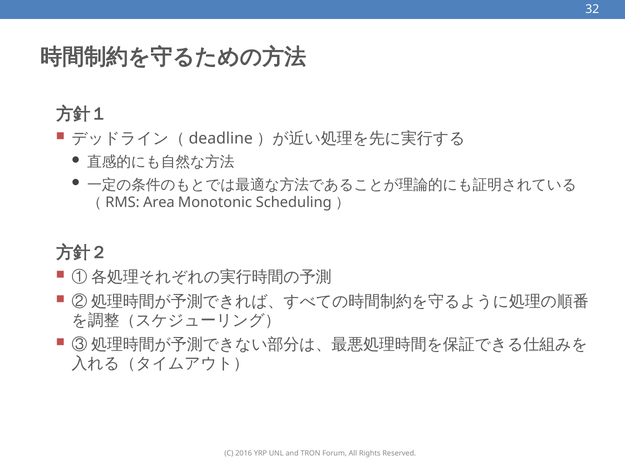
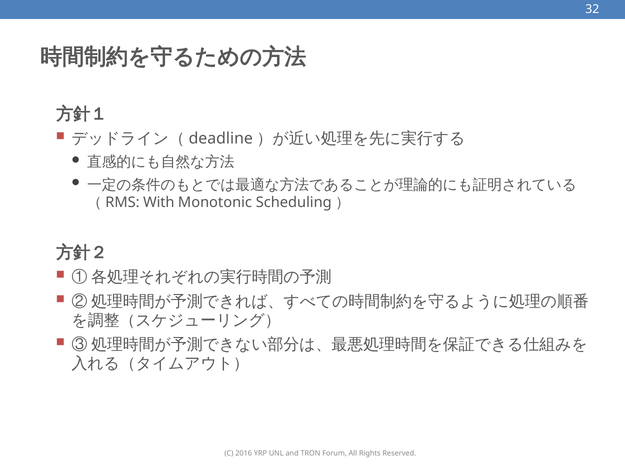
Area: Area -> With
